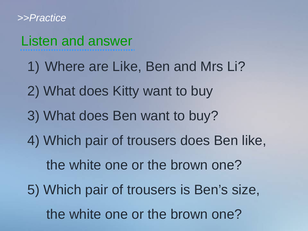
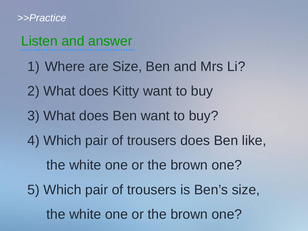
are Like: Like -> Size
